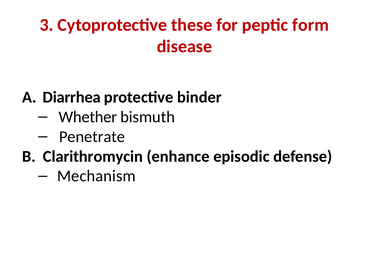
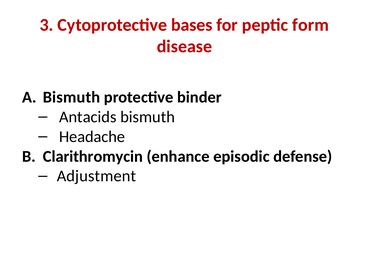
these: these -> bases
Diarrhea at (72, 97): Diarrhea -> Bismuth
Whether: Whether -> Antacids
Penetrate: Penetrate -> Headache
Mechanism: Mechanism -> Adjustment
